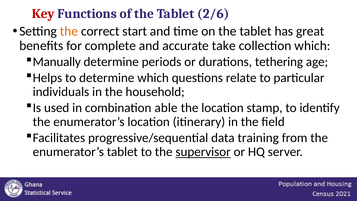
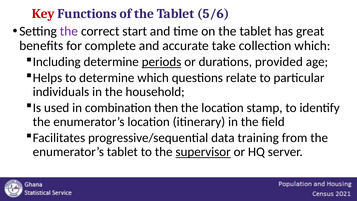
2/6: 2/6 -> 5/6
the at (69, 31) colour: orange -> purple
Manually: Manually -> Including
periods underline: none -> present
tethering: tethering -> provided
able: able -> then
